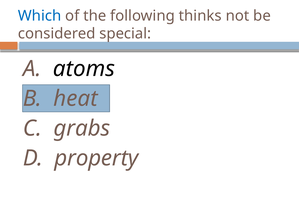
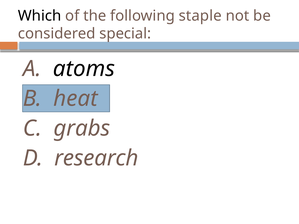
Which colour: blue -> black
thinks: thinks -> staple
property: property -> research
